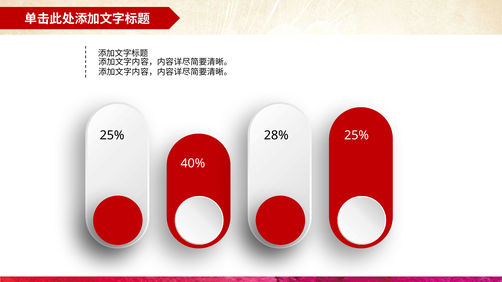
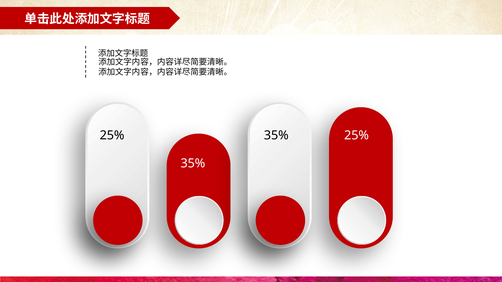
28% at (276, 136): 28% -> 35%
40% at (193, 164): 40% -> 35%
